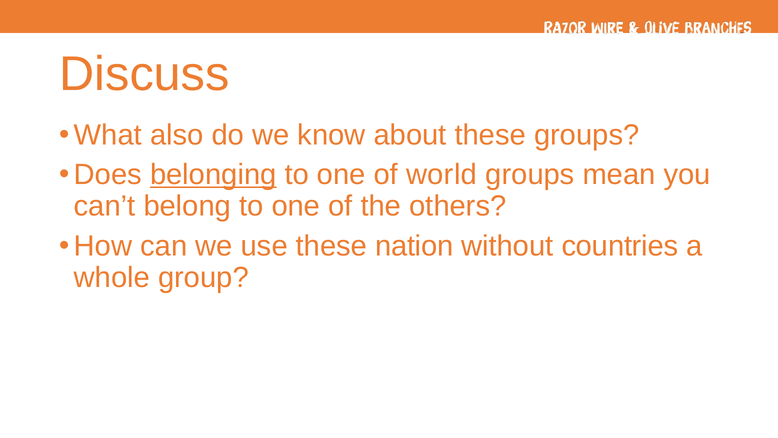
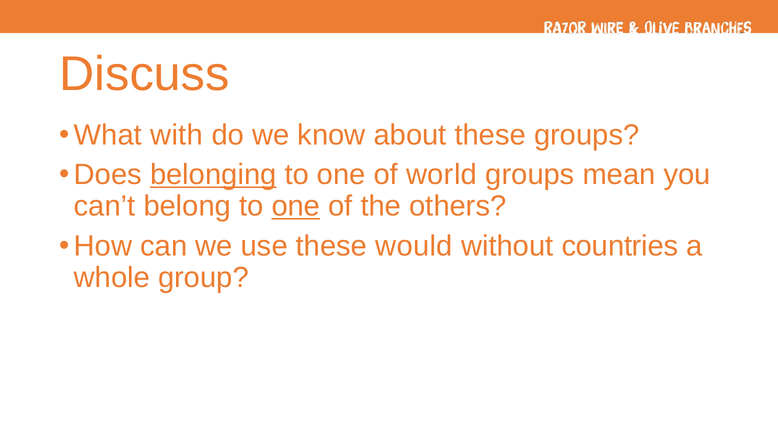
also: also -> with
one at (296, 206) underline: none -> present
nation: nation -> would
